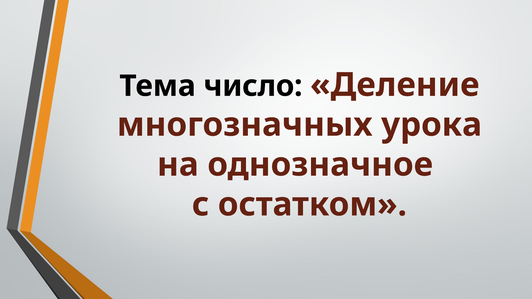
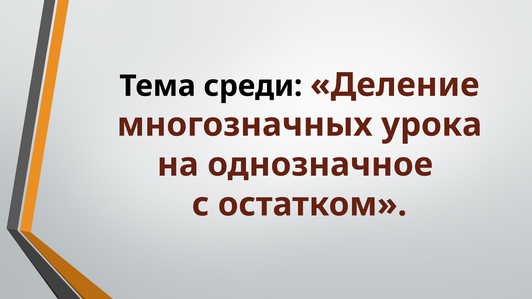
число: число -> среди
